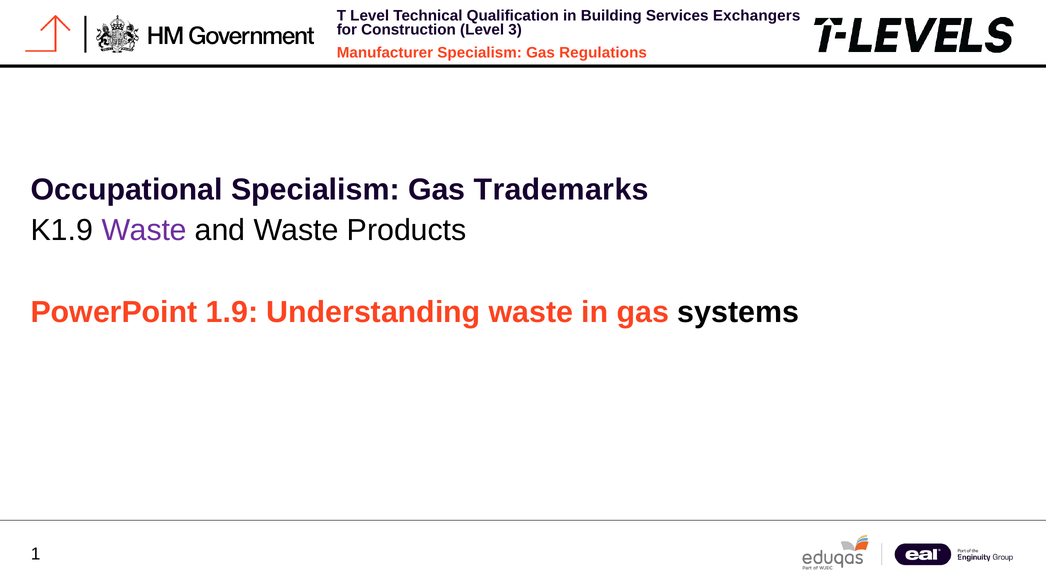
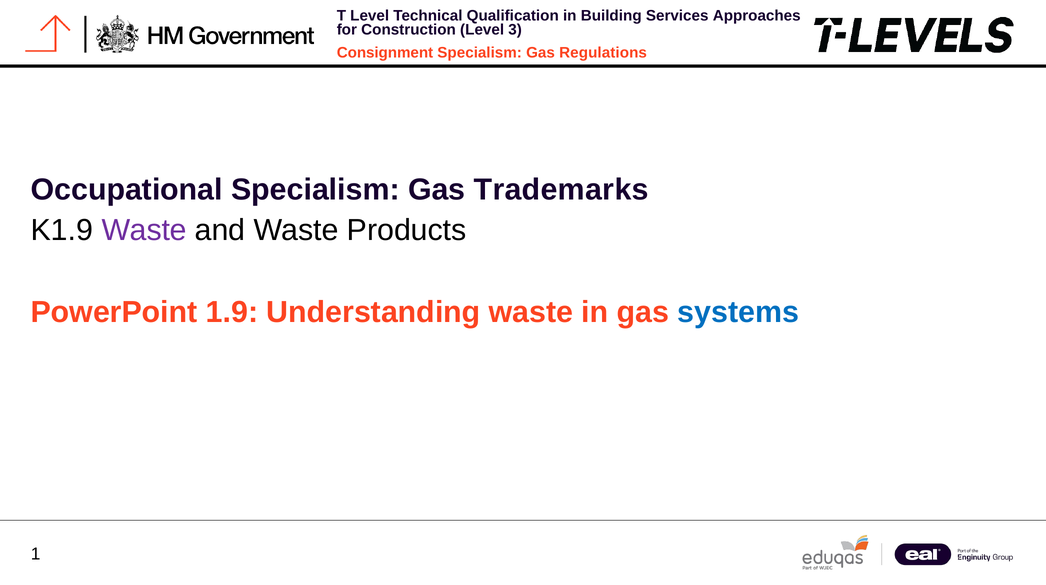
Exchangers: Exchangers -> Approaches
Manufacturer: Manufacturer -> Consignment
systems colour: black -> blue
